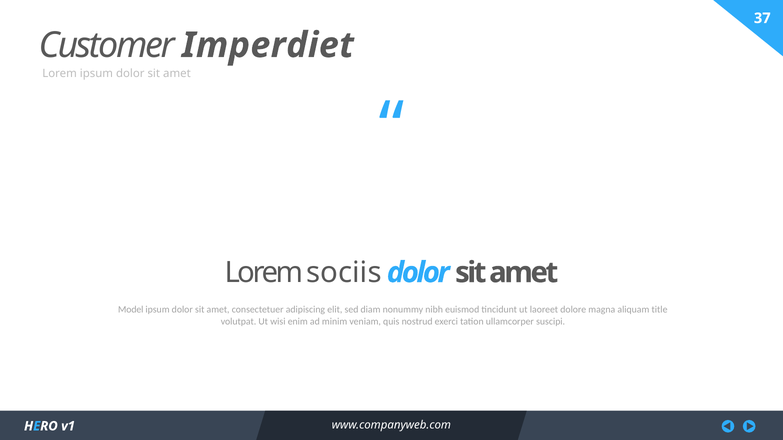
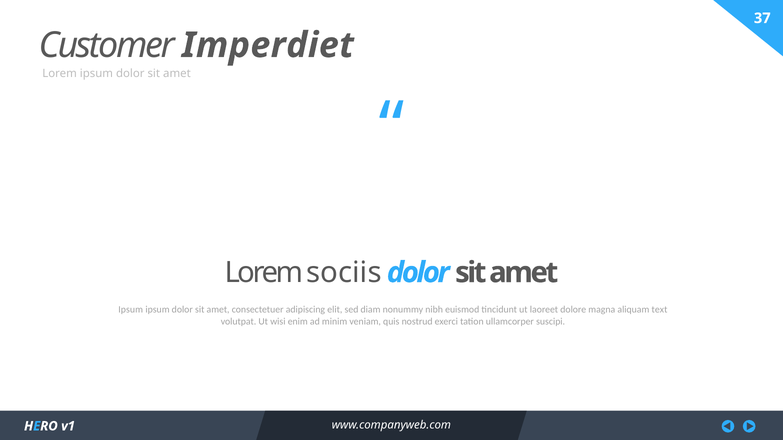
Model at (131, 310): Model -> Ipsum
title: title -> text
